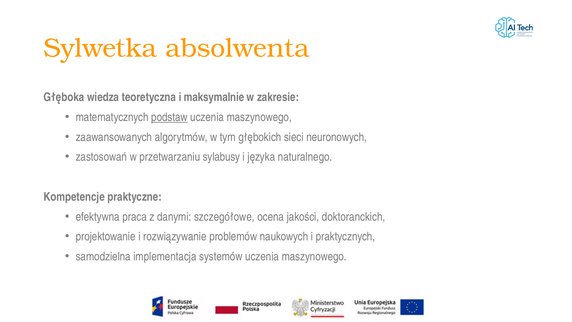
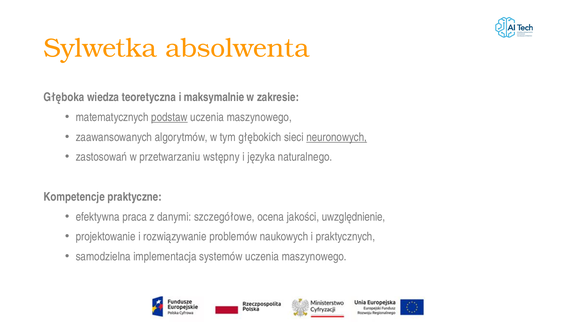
neuronowych underline: none -> present
sylabusy: sylabusy -> wstępny
doktoranckich: doktoranckich -> uwzględnienie
